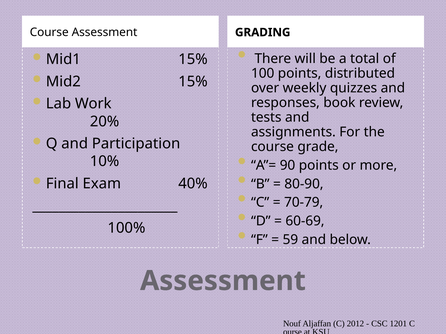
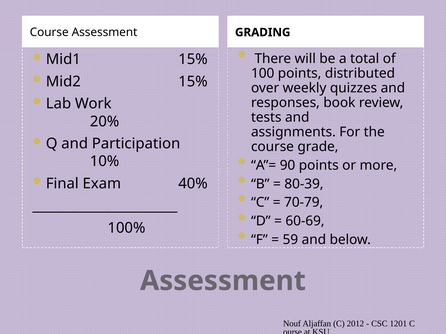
80-90: 80-90 -> 80-39
